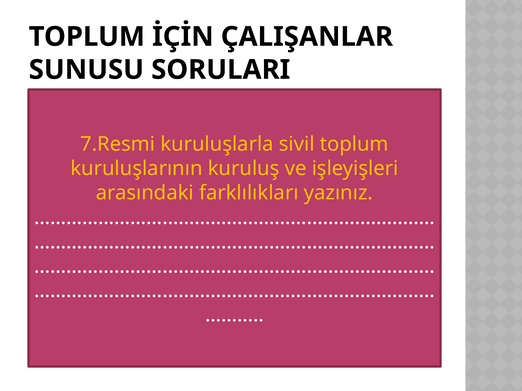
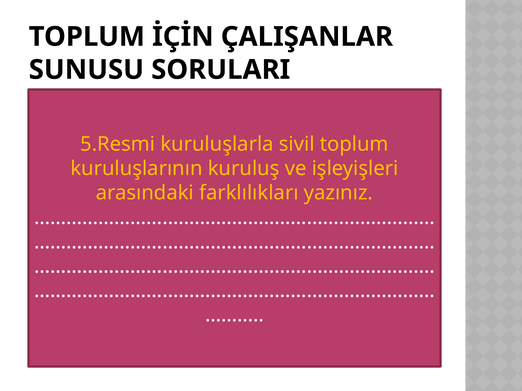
7.Resmi: 7.Resmi -> 5.Resmi
